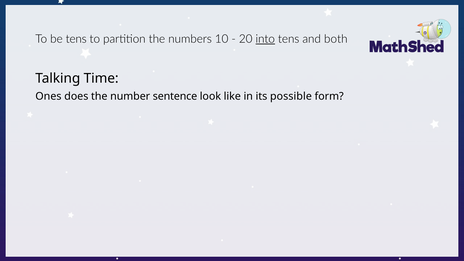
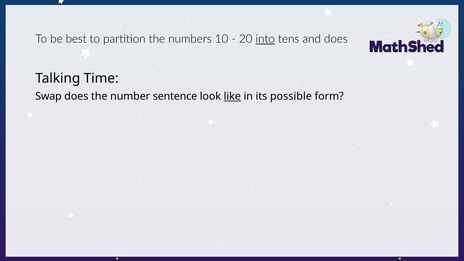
be tens: tens -> best
and both: both -> does
Ones: Ones -> Swap
like underline: none -> present
